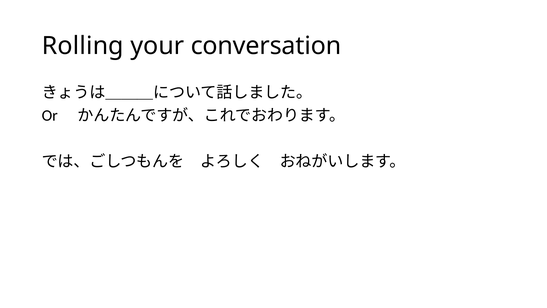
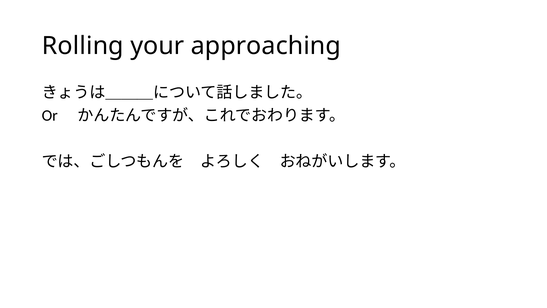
conversation: conversation -> approaching
